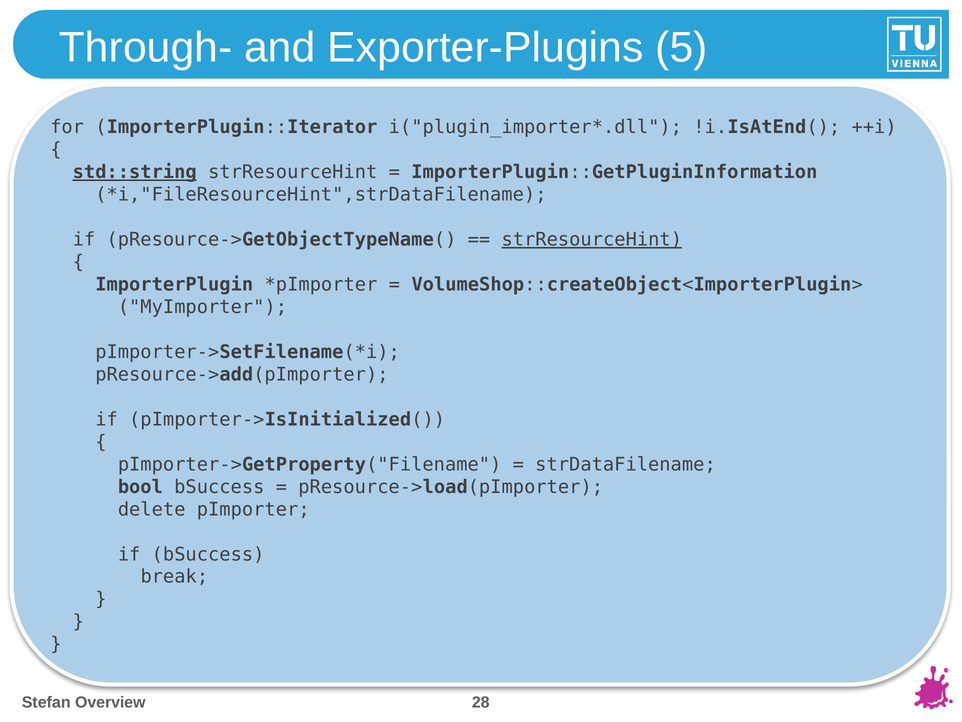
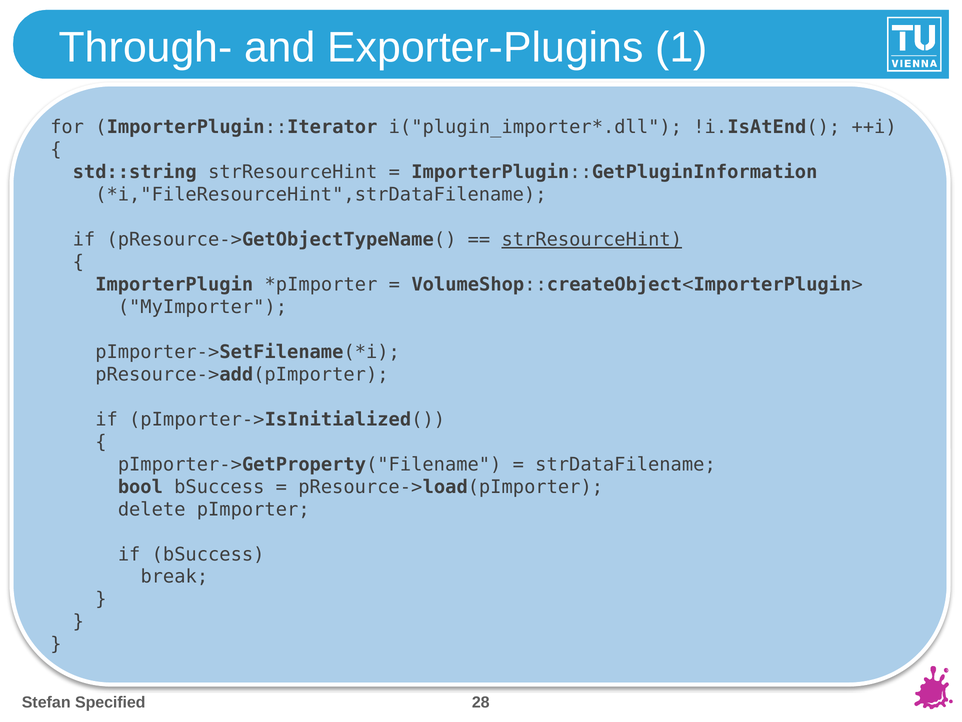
5: 5 -> 1
std::string underline: present -> none
Overview: Overview -> Specified
